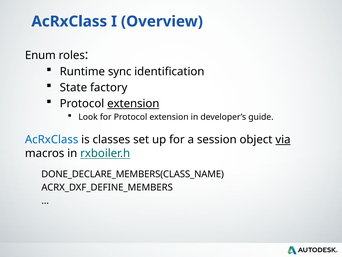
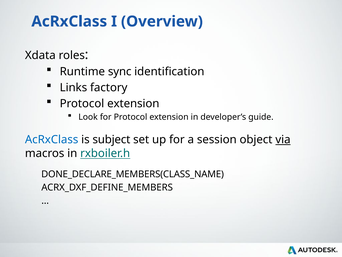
Enum: Enum -> Xdata
State: State -> Links
extension at (133, 103) underline: present -> none
classes: classes -> subject
